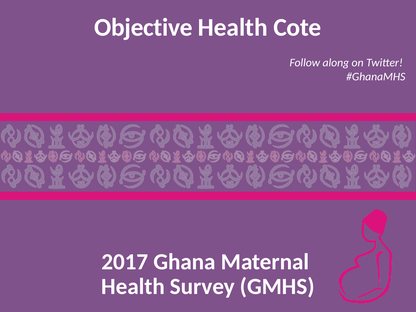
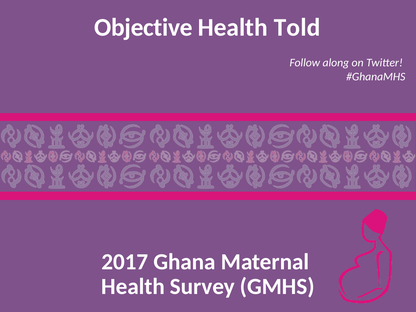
Cote: Cote -> Told
